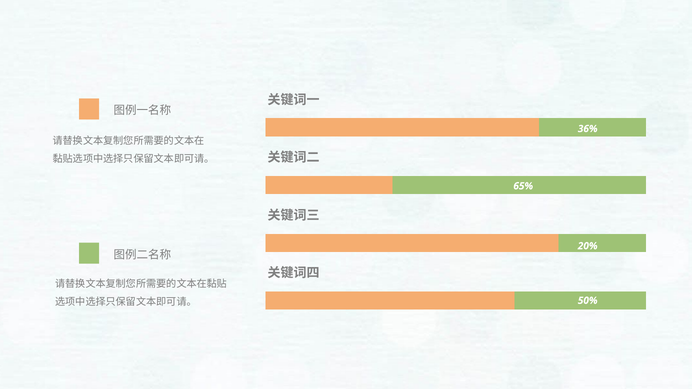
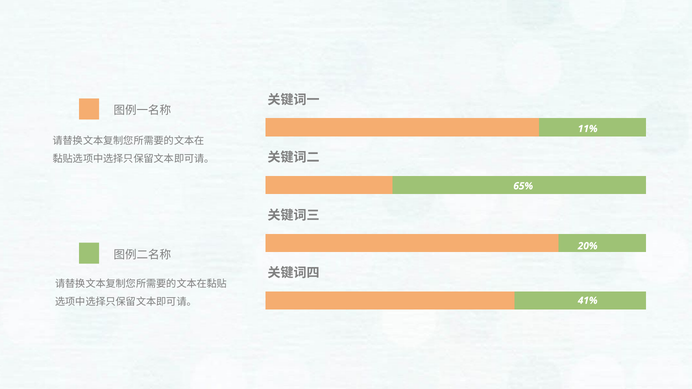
36%: 36% -> 11%
50%: 50% -> 41%
